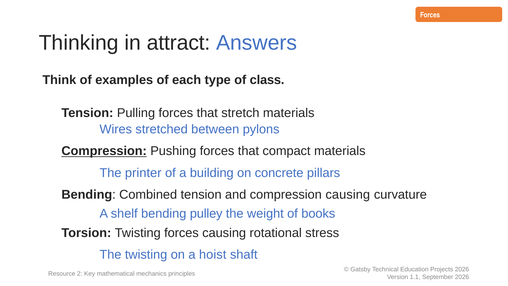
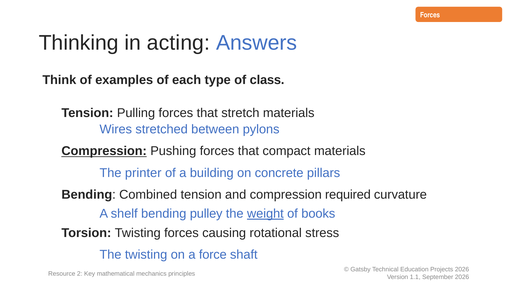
attract: attract -> acting
compression causing: causing -> required
weight underline: none -> present
hoist: hoist -> force
